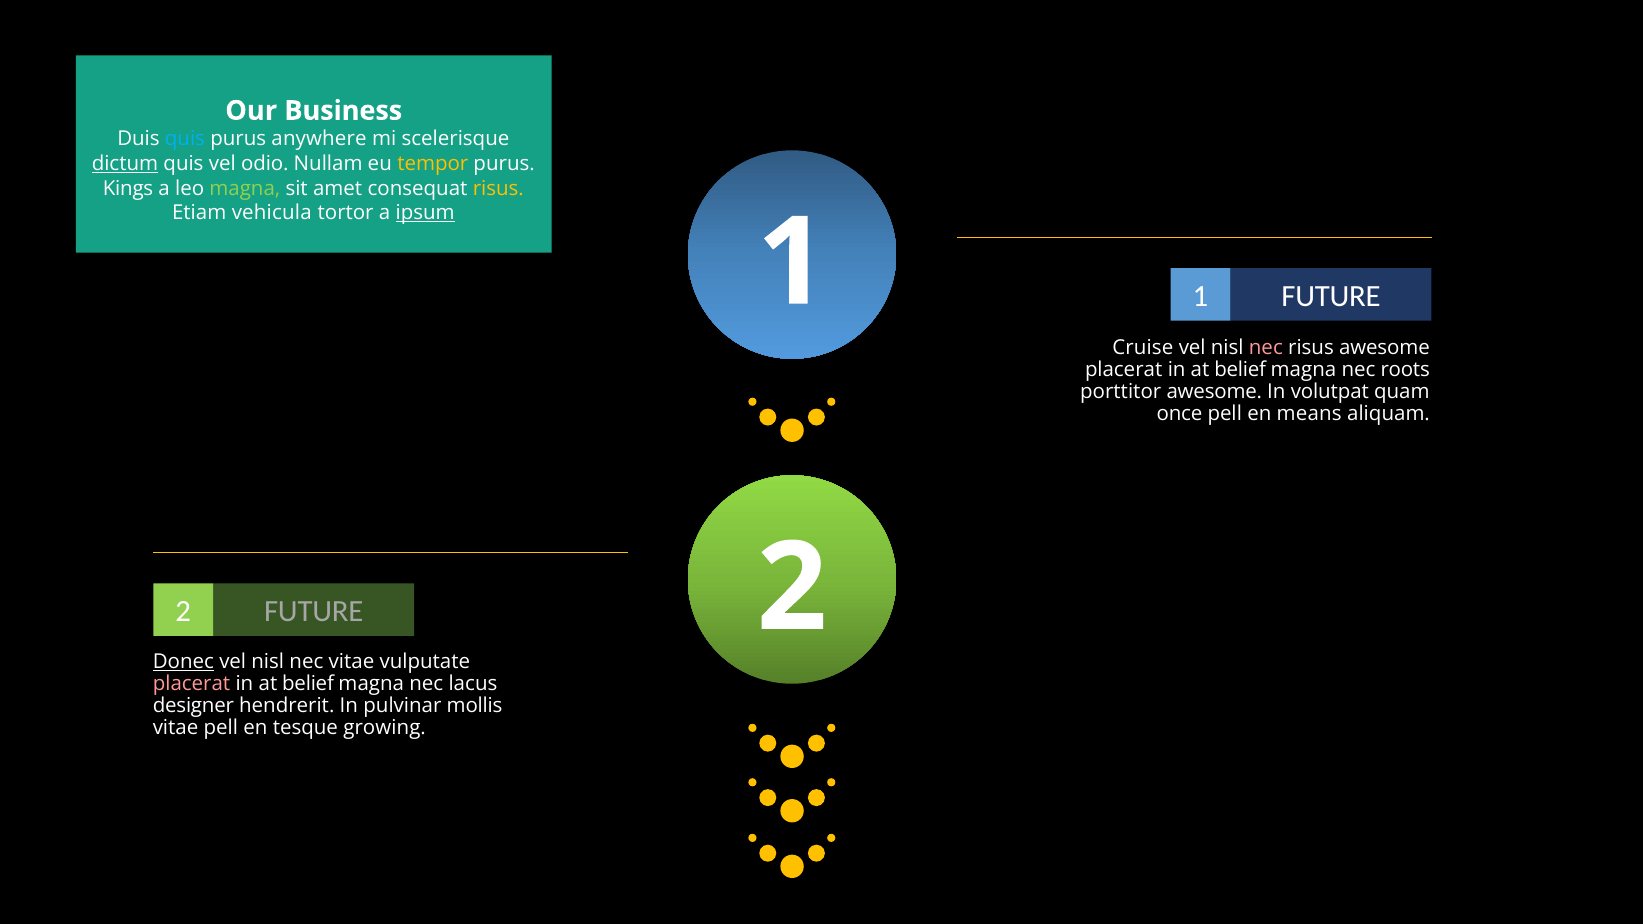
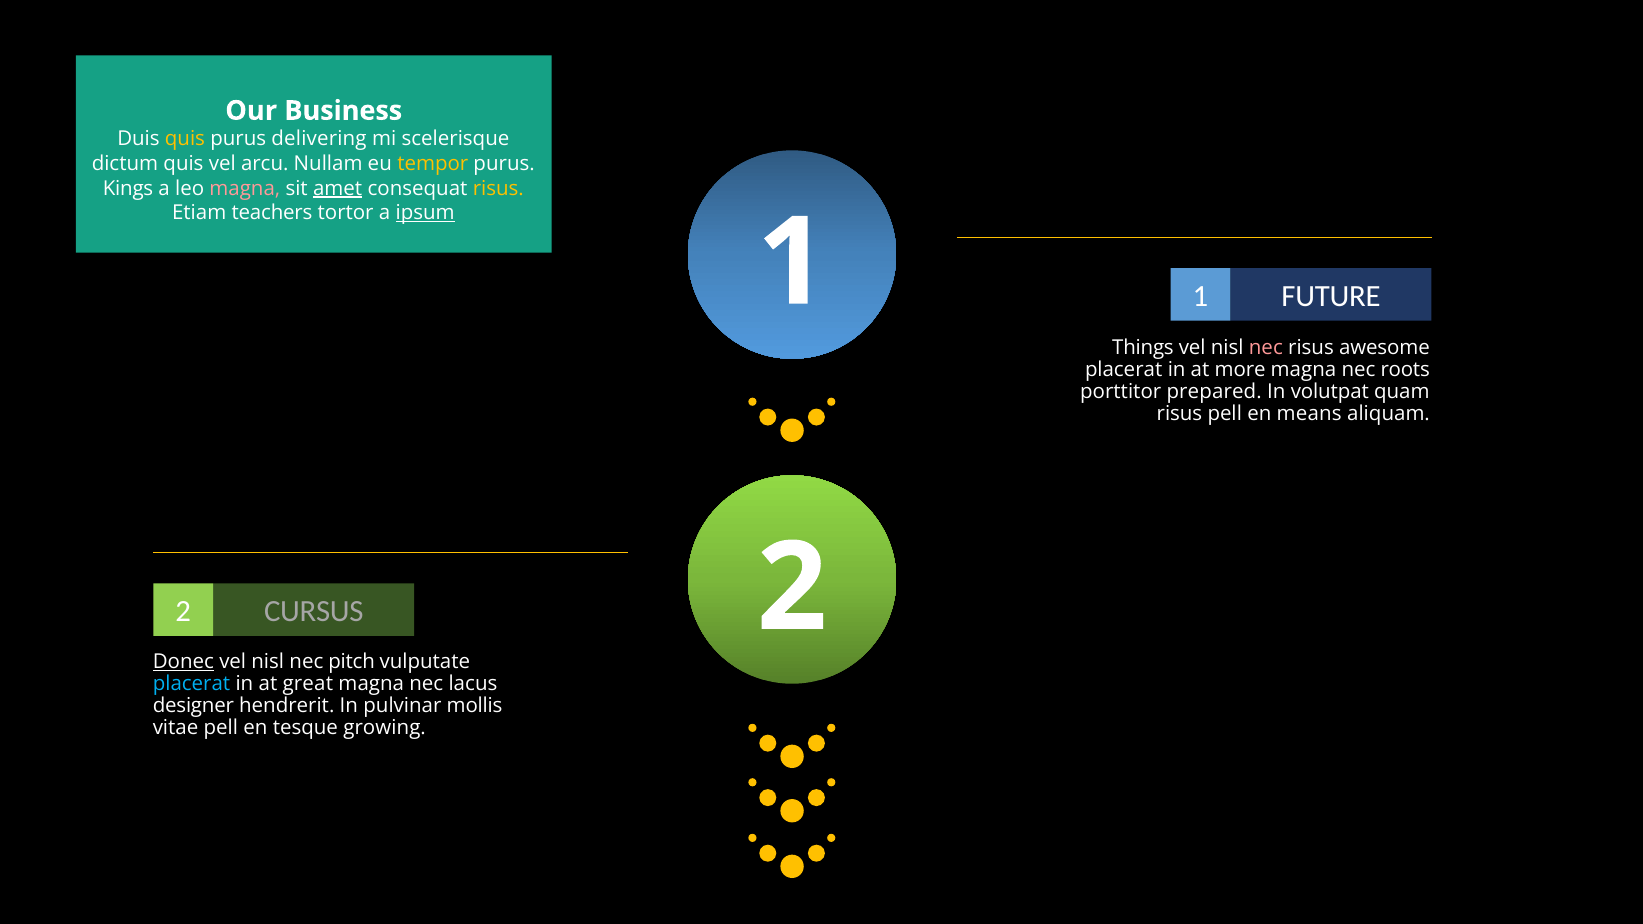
quis at (185, 139) colour: light blue -> yellow
anywhere: anywhere -> delivering
dictum underline: present -> none
odio: odio -> arcu
magna at (245, 188) colour: light green -> pink
amet underline: none -> present
vehicula: vehicula -> teachers
Cruise: Cruise -> Things
belief at (1240, 370): belief -> more
porttitor awesome: awesome -> prepared
once at (1180, 414): once -> risus
FUTURE at (314, 612): FUTURE -> CURSUS
nec vitae: vitae -> pitch
placerat at (192, 684) colour: pink -> light blue
belief at (308, 684): belief -> great
